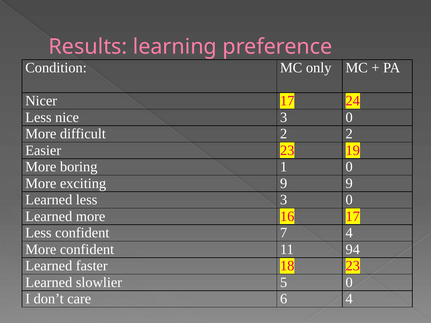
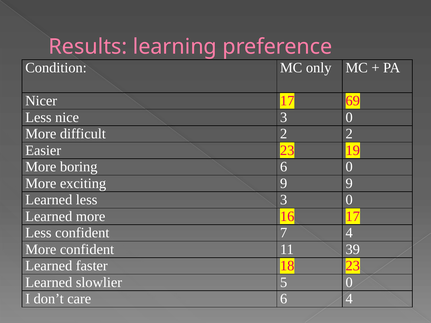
24: 24 -> 69
boring 1: 1 -> 6
94: 94 -> 39
